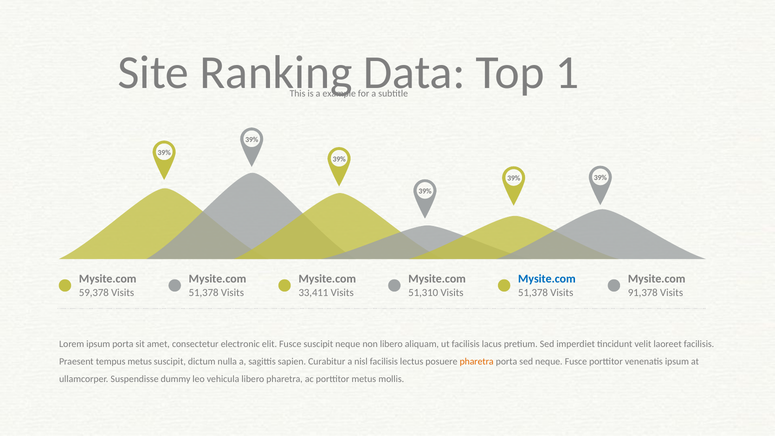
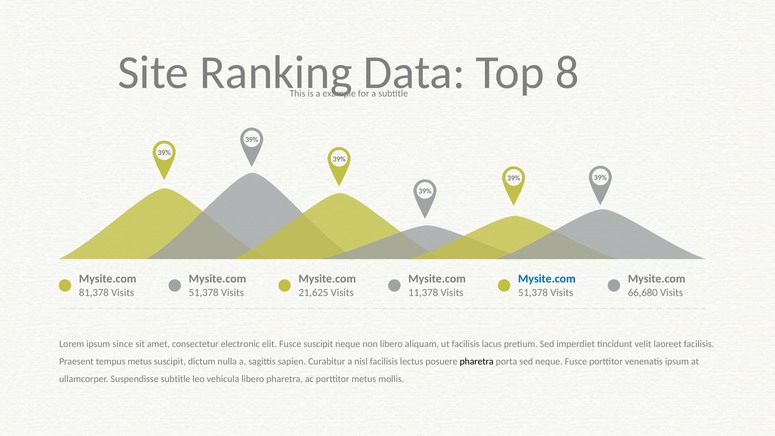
1: 1 -> 8
59,378: 59,378 -> 81,378
33,411: 33,411 -> 21,625
51,310: 51,310 -> 11,378
91,378: 91,378 -> 66,680
ipsum porta: porta -> since
pharetra at (477, 361) colour: orange -> black
Suspendisse dummy: dummy -> subtitle
